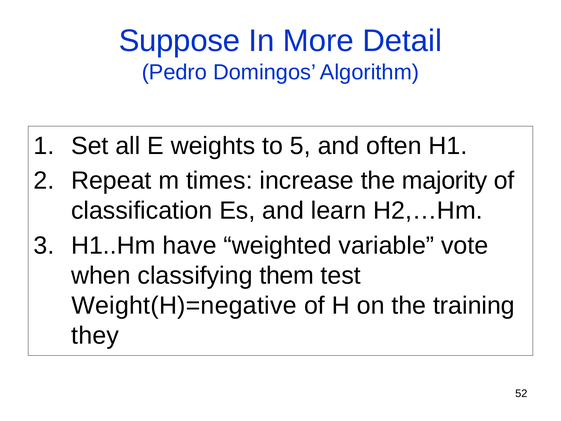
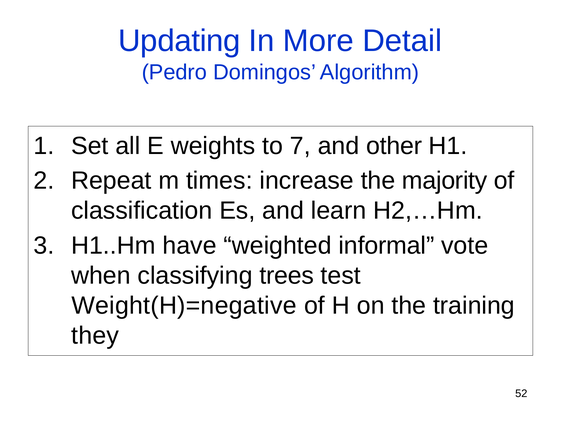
Suppose: Suppose -> Updating
5: 5 -> 7
often: often -> other
variable: variable -> informal
them: them -> trees
